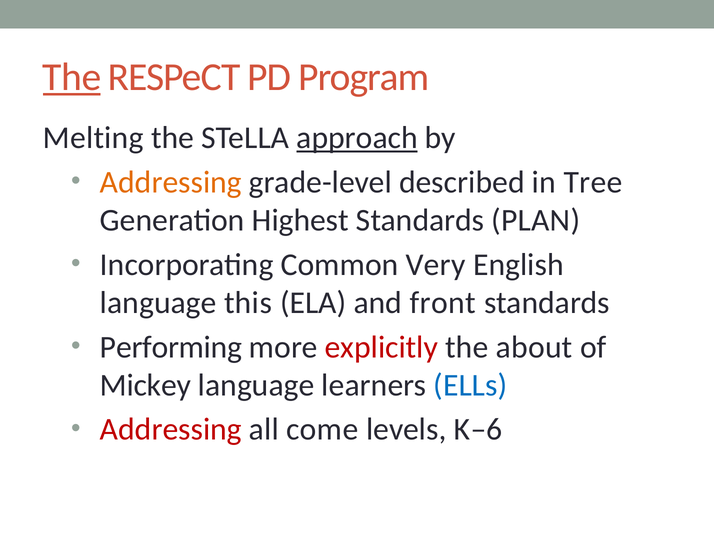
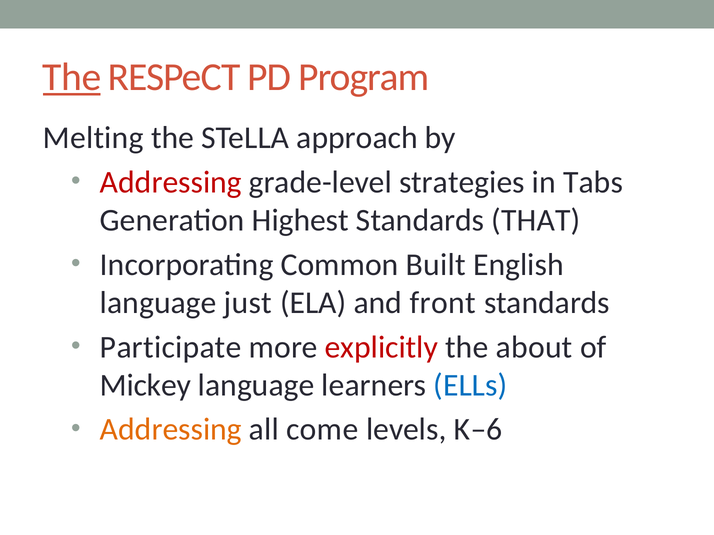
approach underline: present -> none
Addressing at (171, 182) colour: orange -> red
described: described -> strategies
Tree: Tree -> Tabs
PLAN: PLAN -> THAT
Very: Very -> Built
this: this -> just
Performing: Performing -> Participate
Addressing at (171, 430) colour: red -> orange
